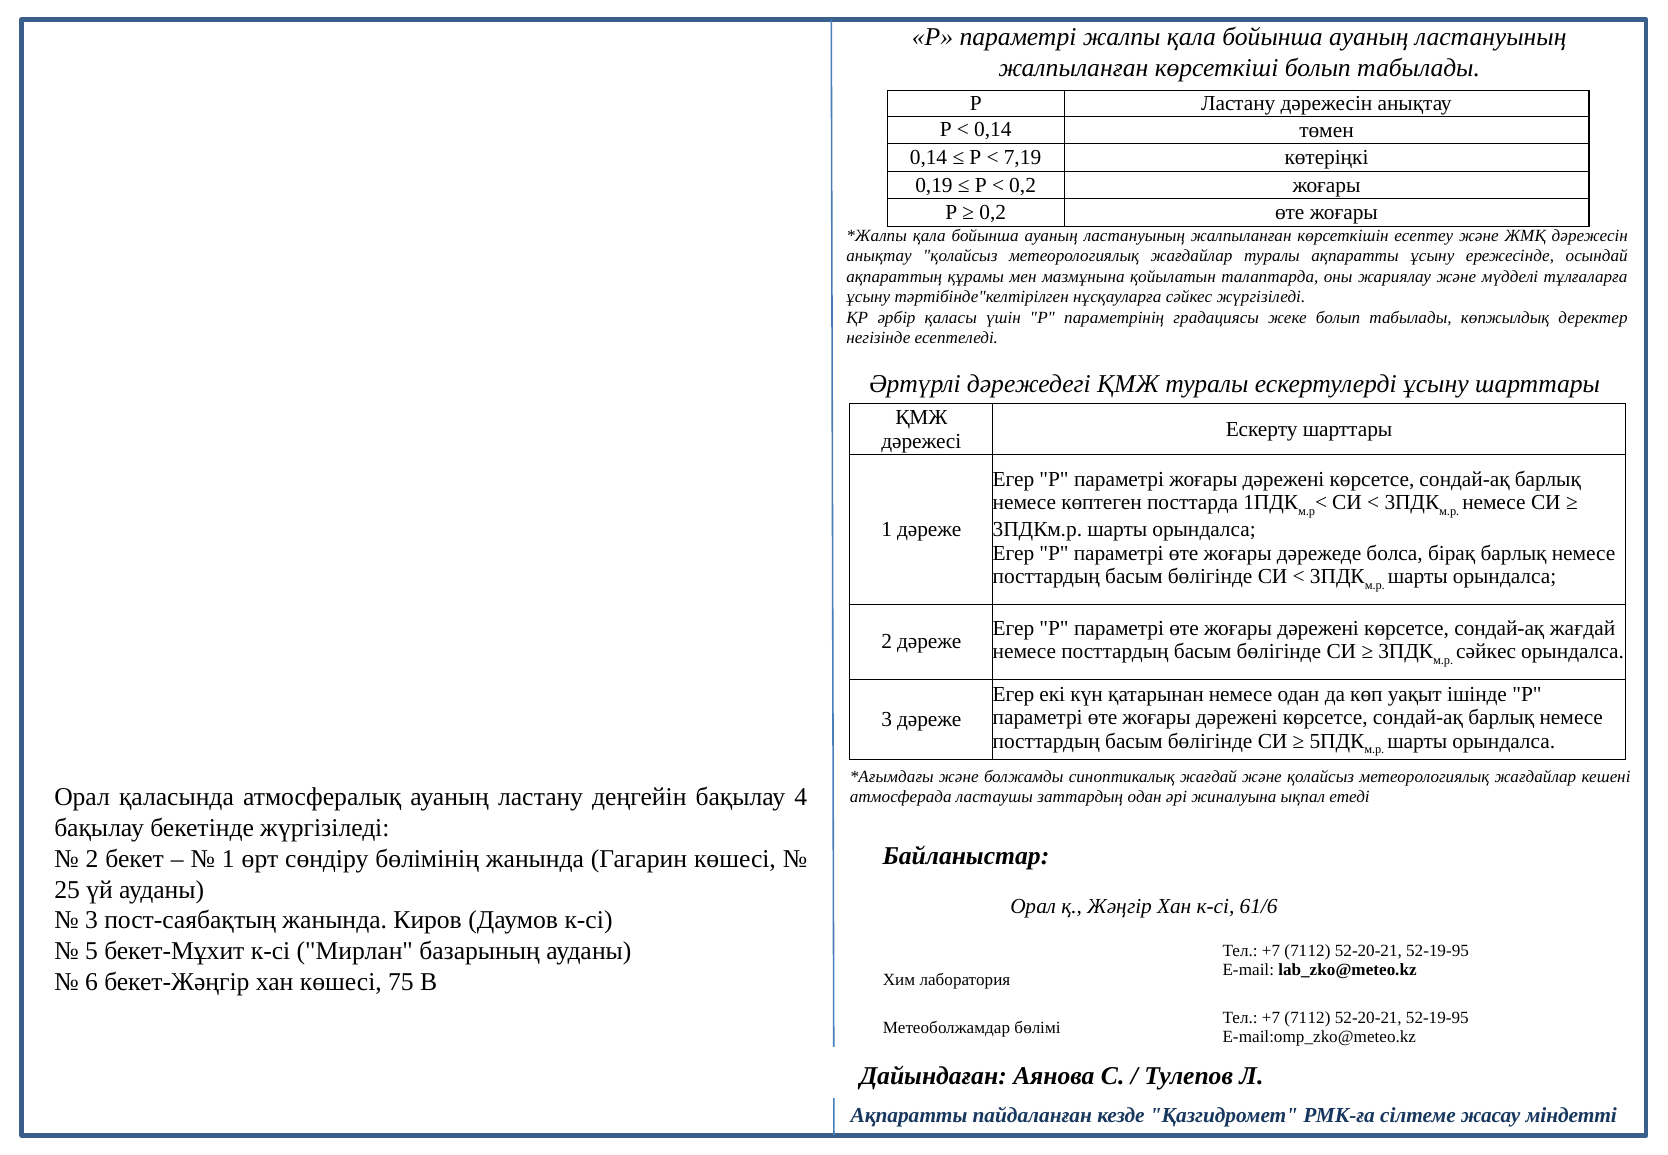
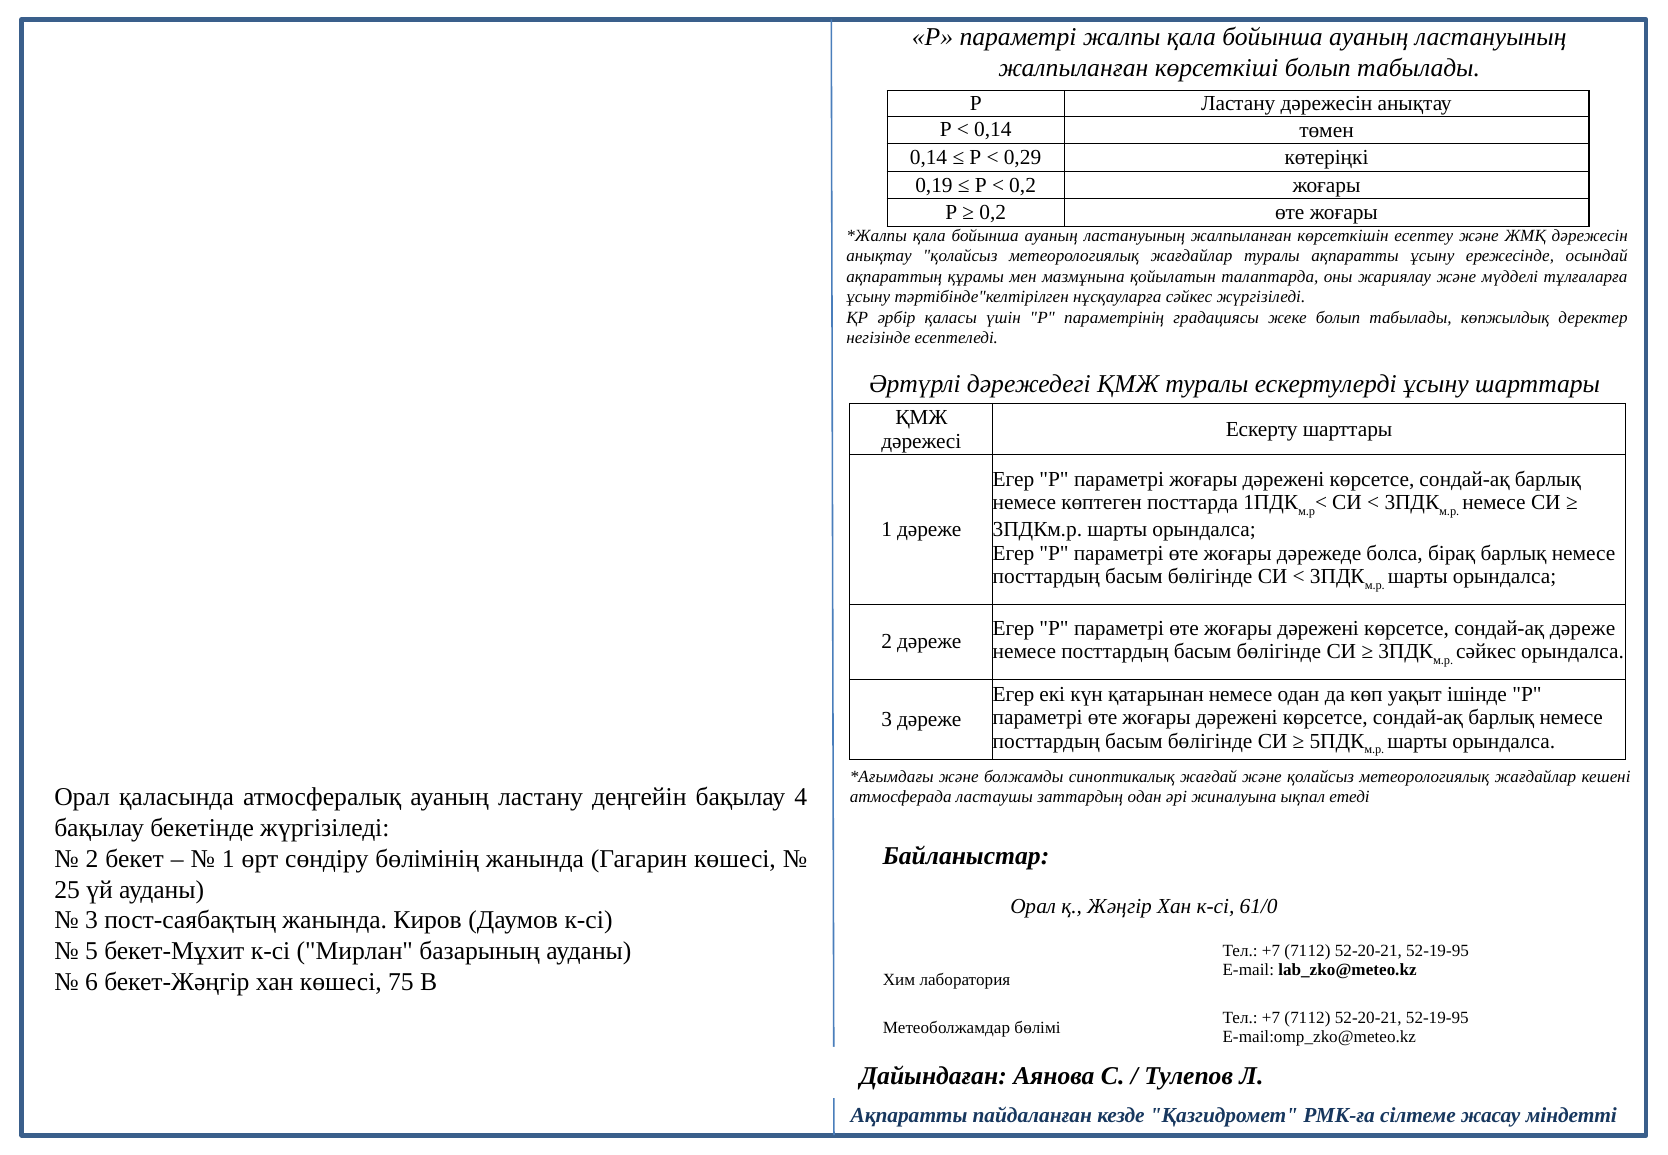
7,19: 7,19 -> 0,29
сондай-ақ жағдай: жағдай -> дәреже
61/6: 61/6 -> 61/0
